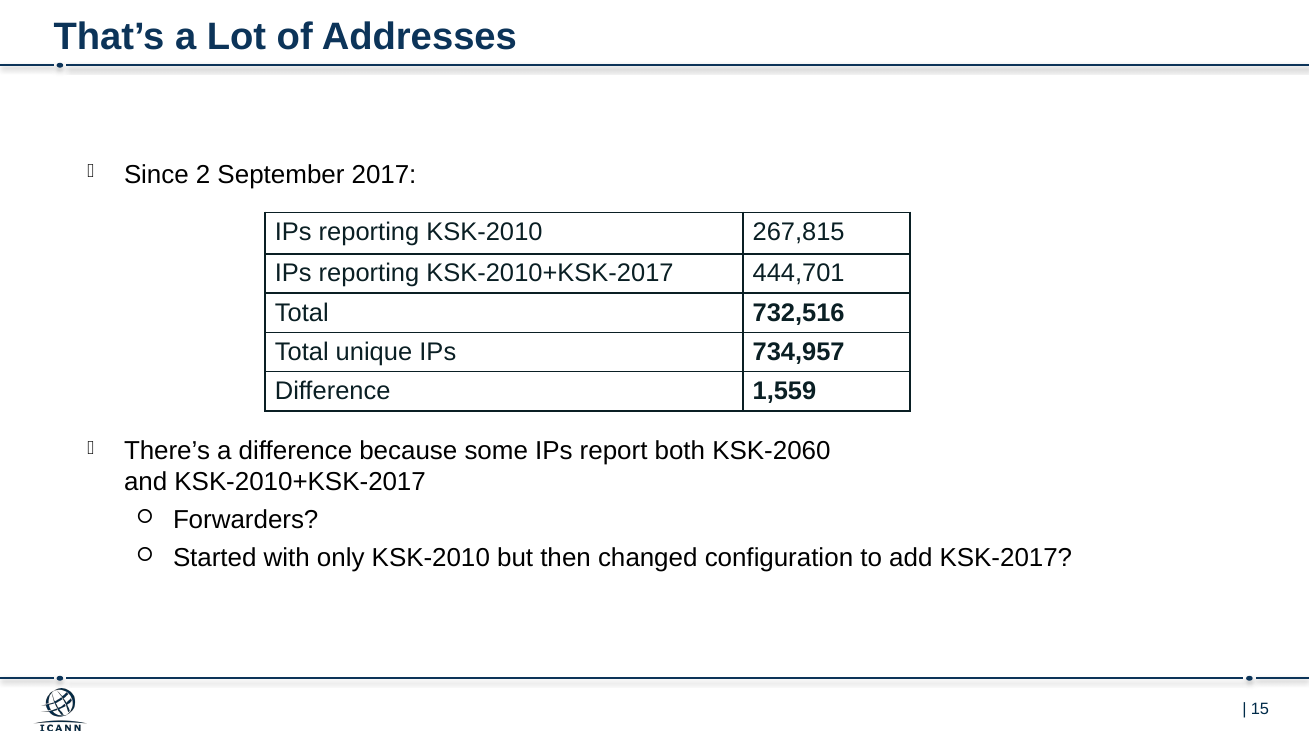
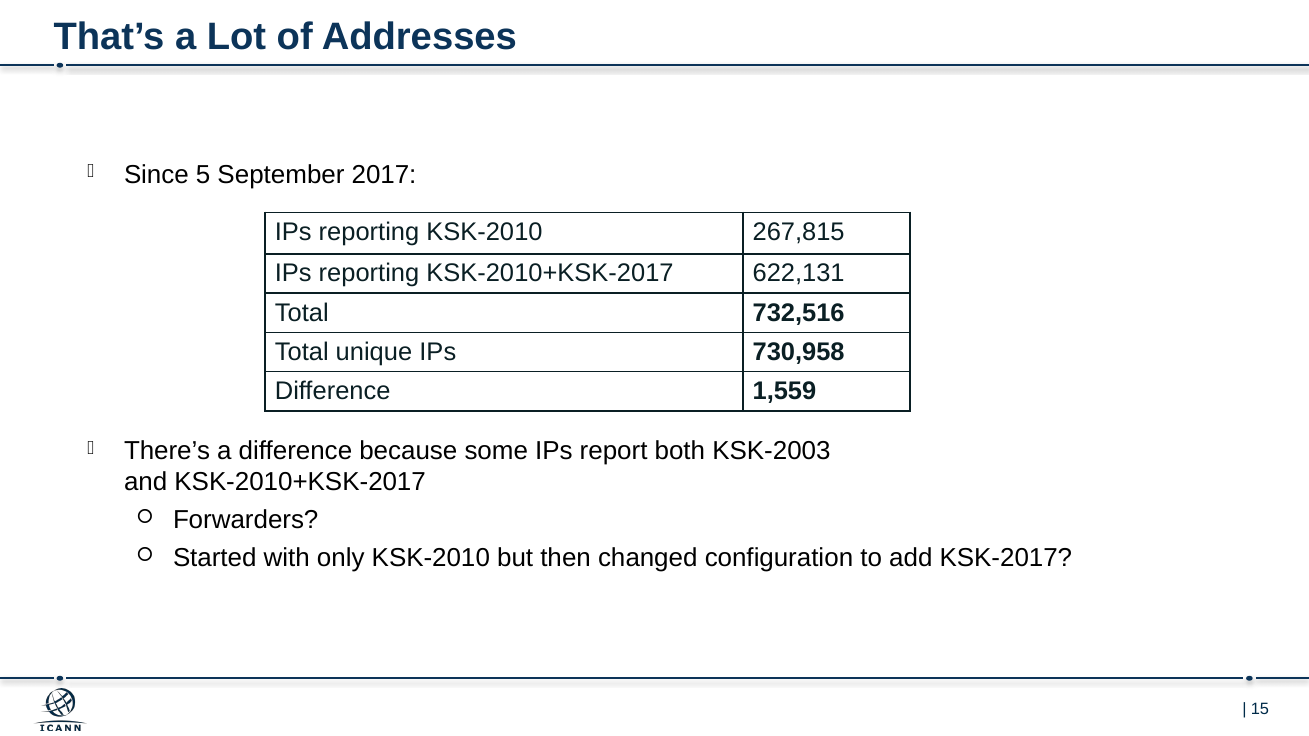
2: 2 -> 5
444,701: 444,701 -> 622,131
734,957: 734,957 -> 730,958
KSK-2060: KSK-2060 -> KSK-2003
